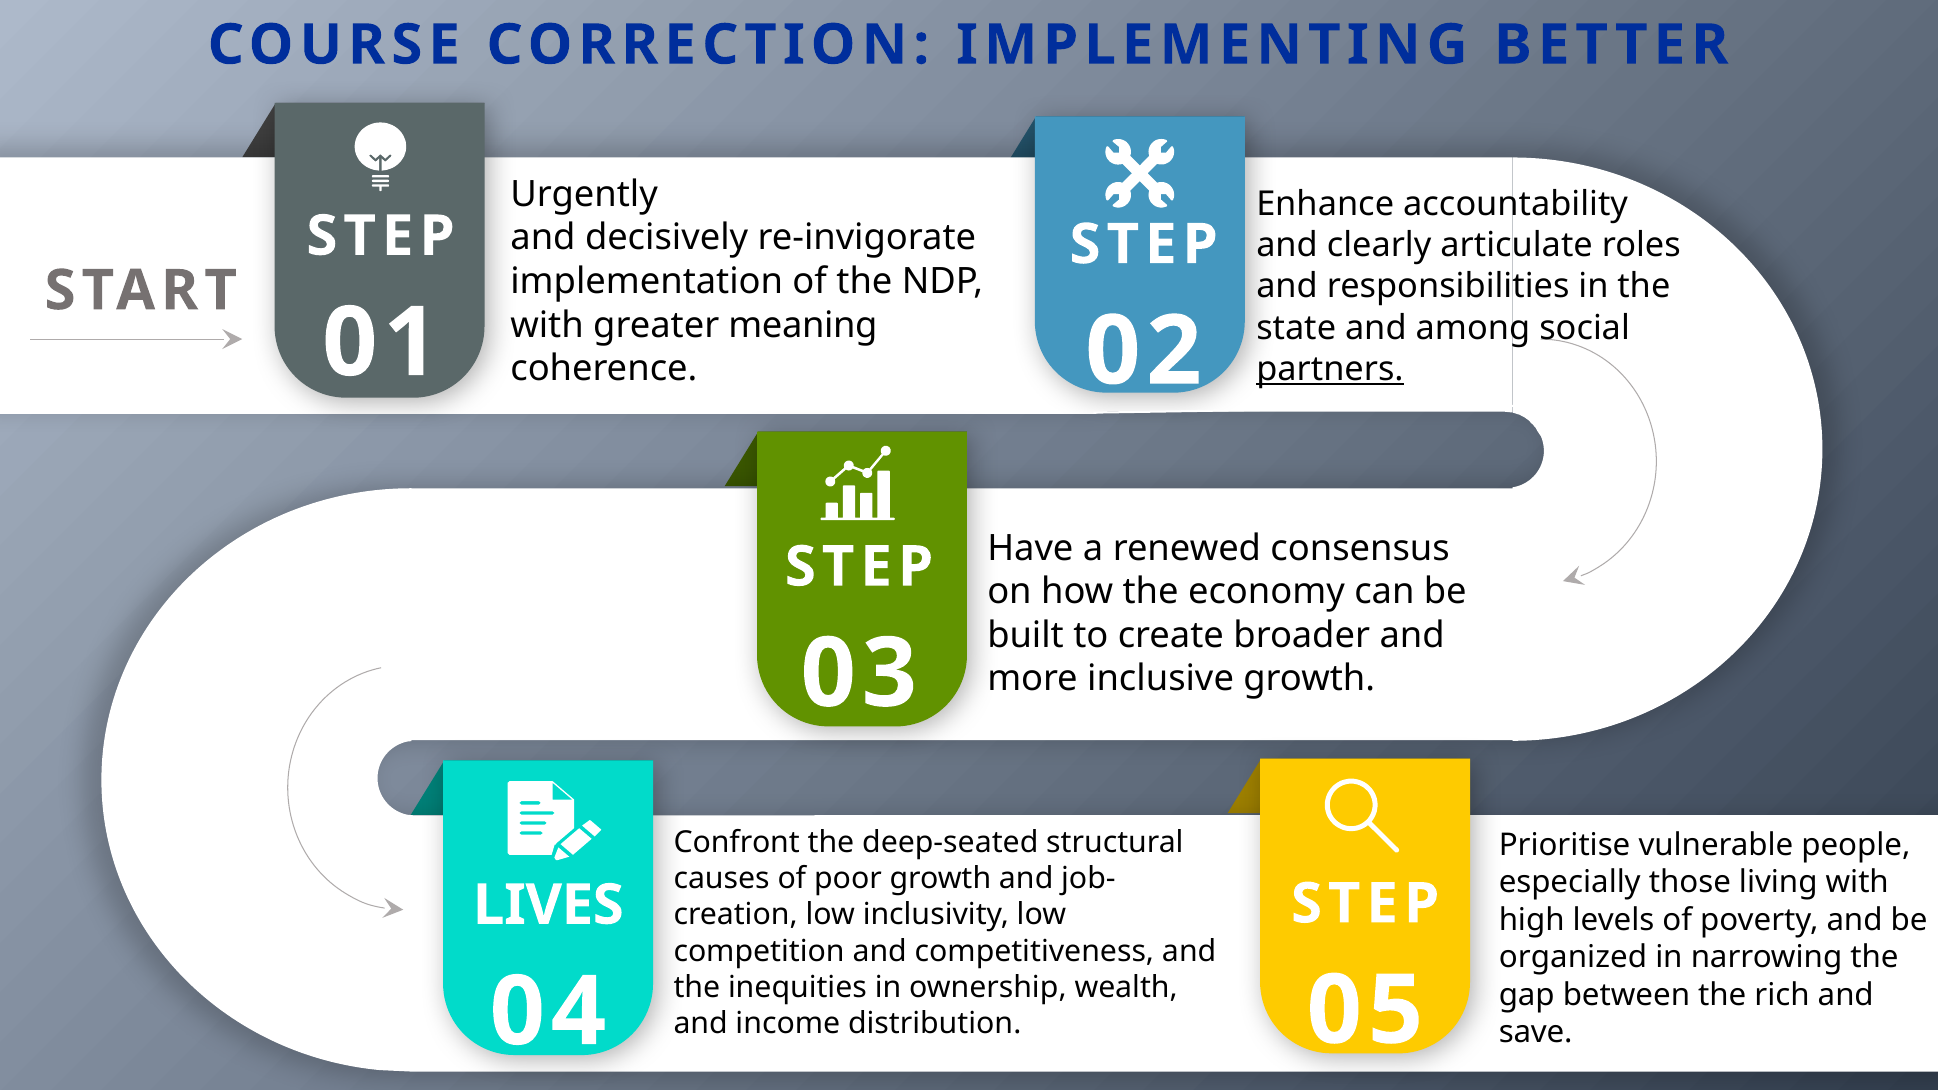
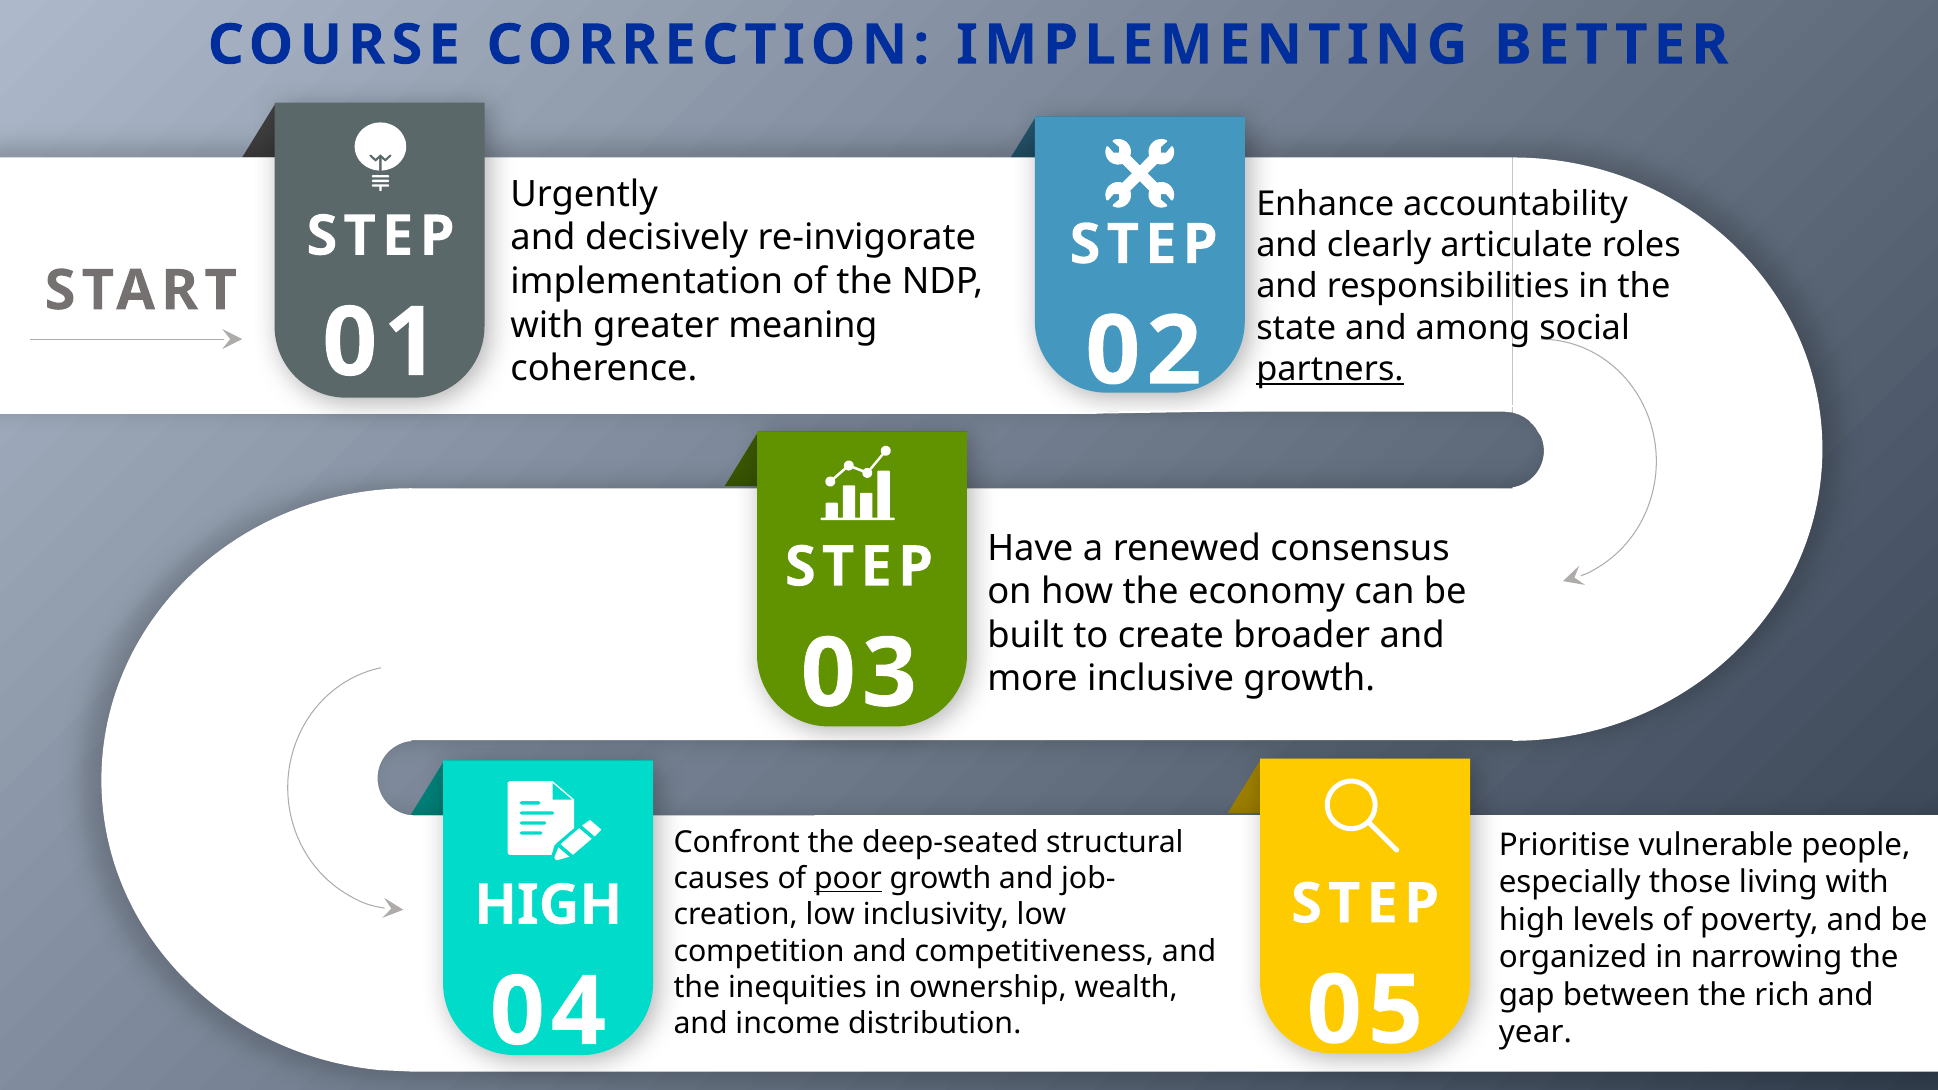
poor underline: none -> present
LIVES at (548, 905): LIVES -> HIGH
save: save -> year
